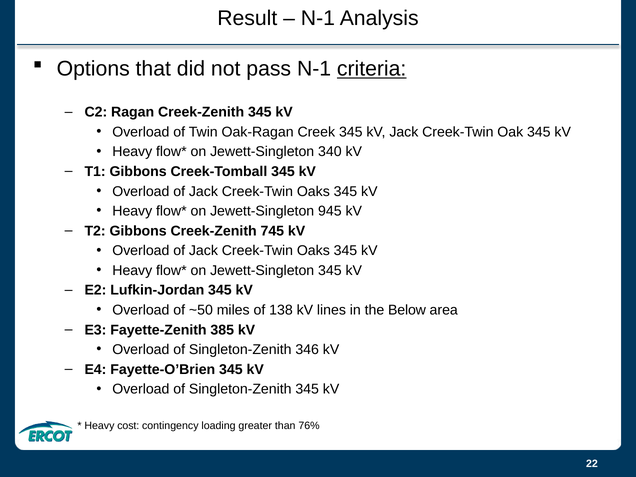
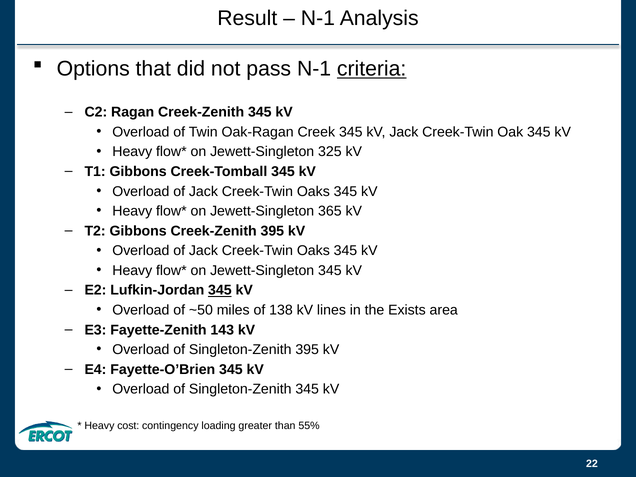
340: 340 -> 325
945: 945 -> 365
Creek-Zenith 745: 745 -> 395
345 at (220, 290) underline: none -> present
Below: Below -> Exists
385: 385 -> 143
Singleton-Zenith 346: 346 -> 395
76%: 76% -> 55%
